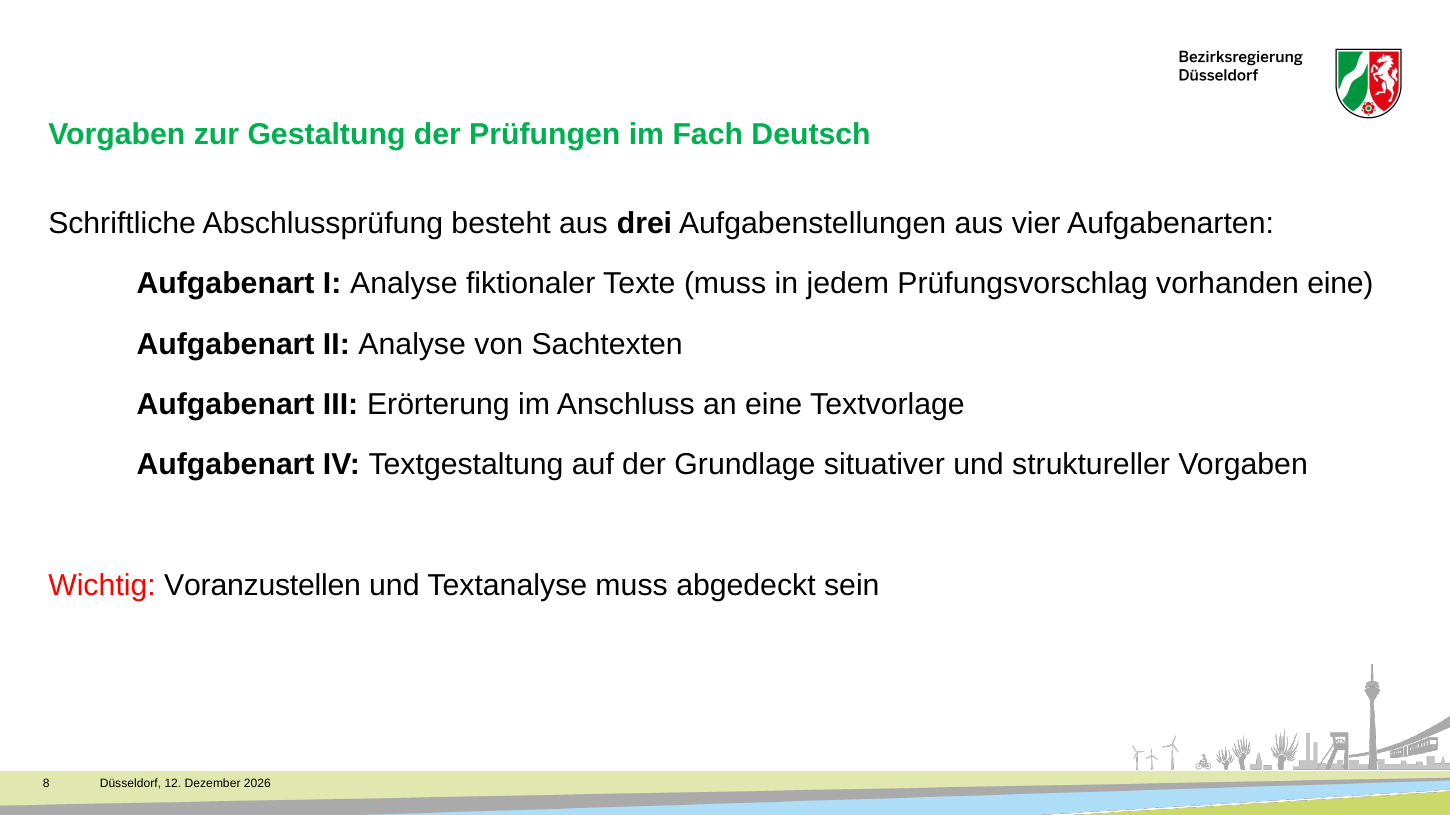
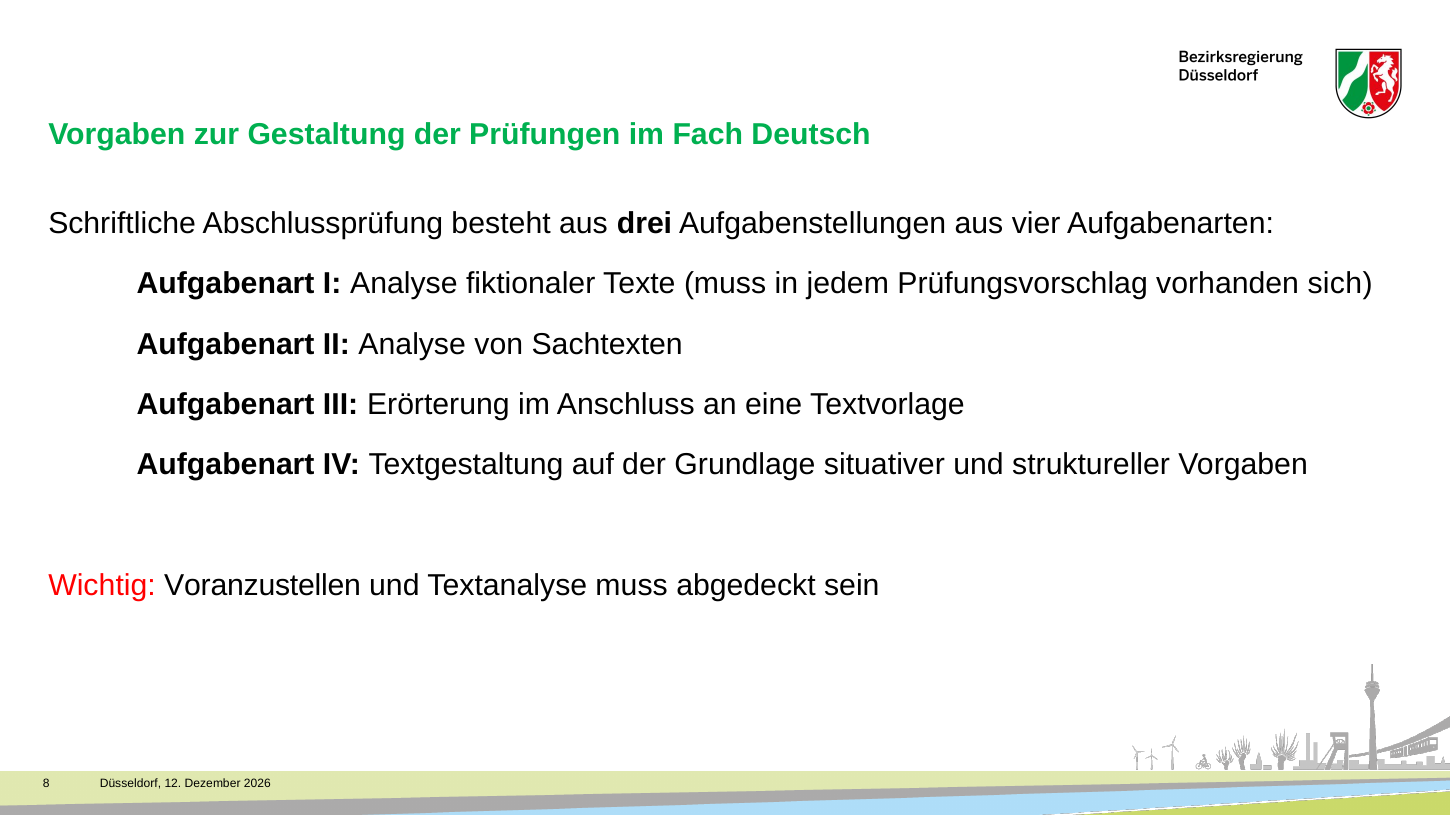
vorhanden eine: eine -> sich
